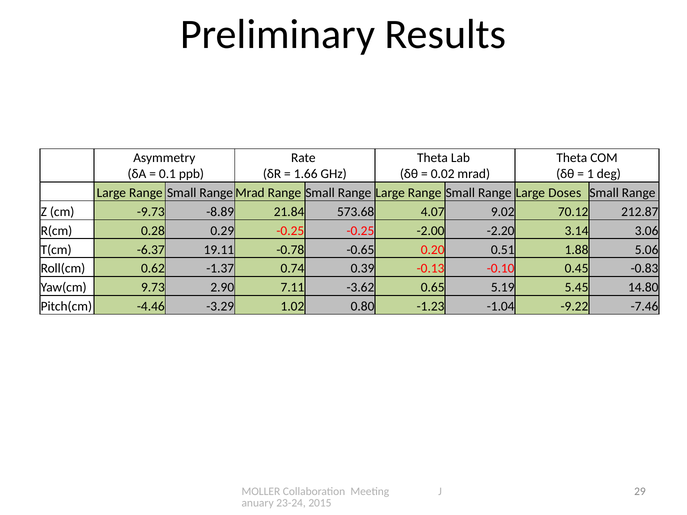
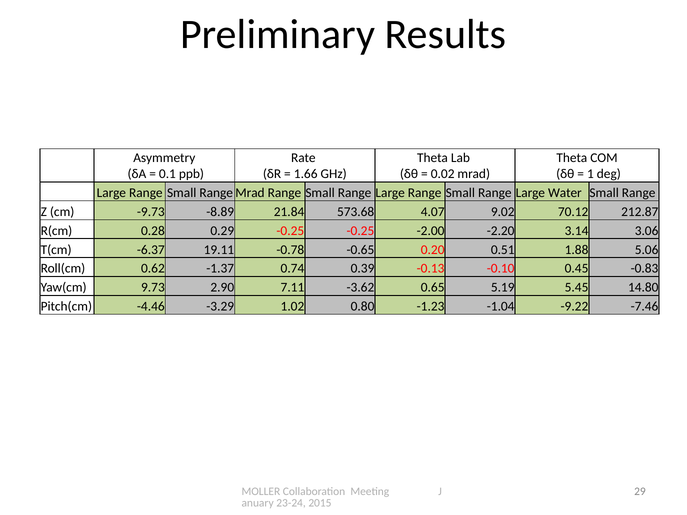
Doses: Doses -> Water
